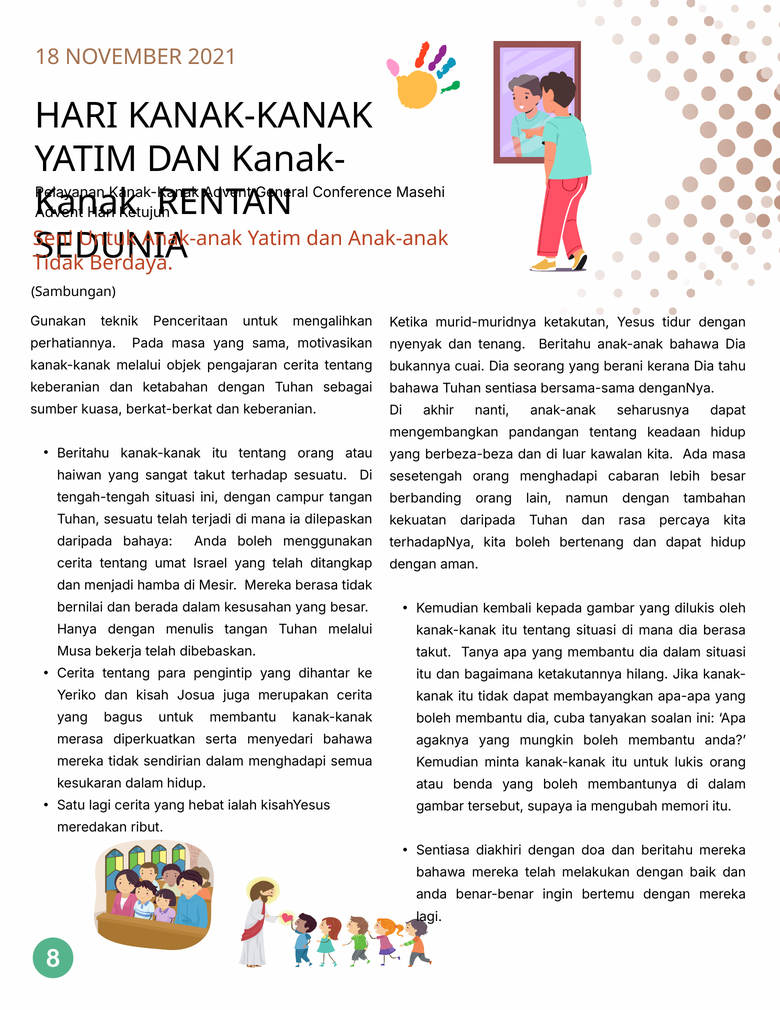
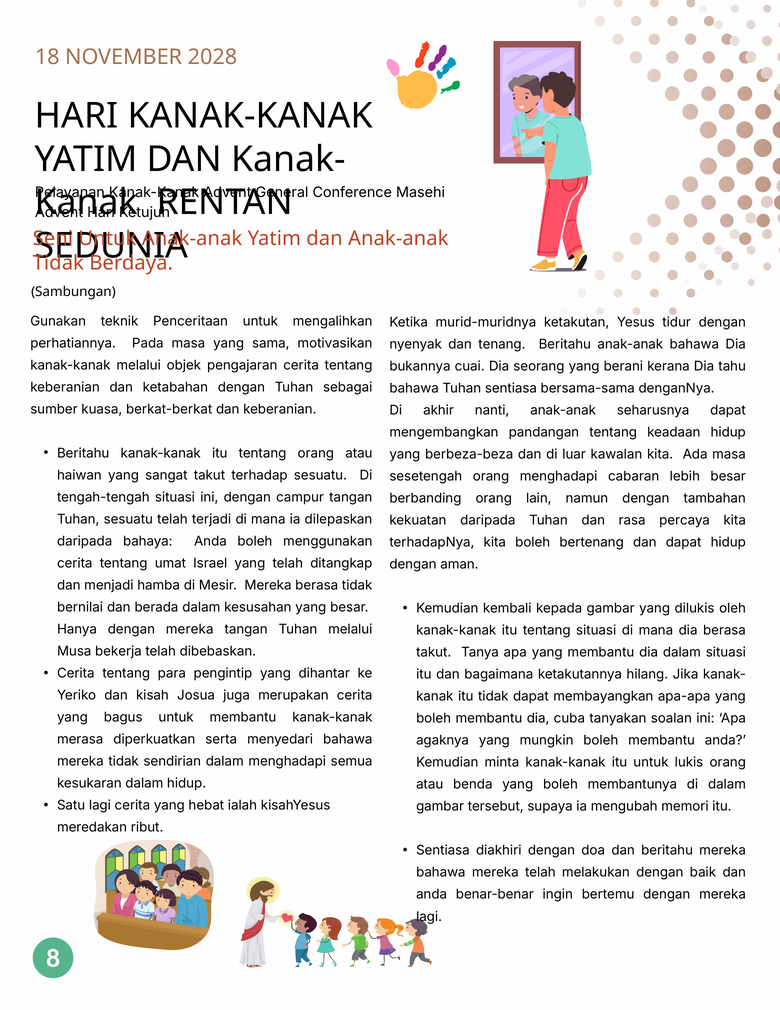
2021: 2021 -> 2028
Hanya dengan menulis: menulis -> mereka
